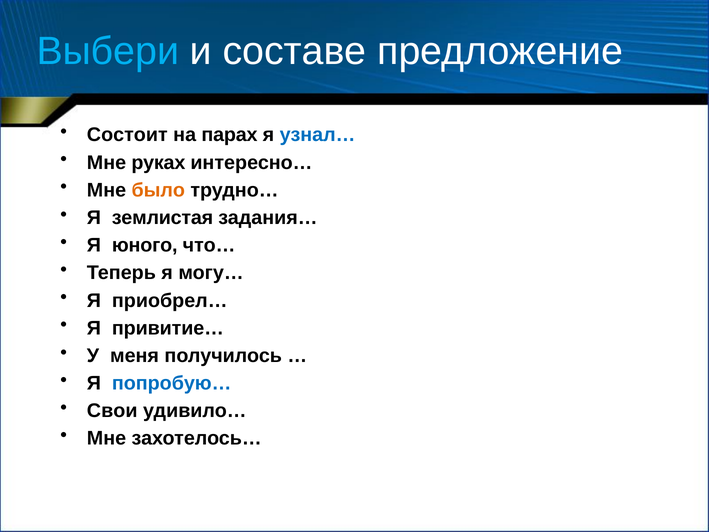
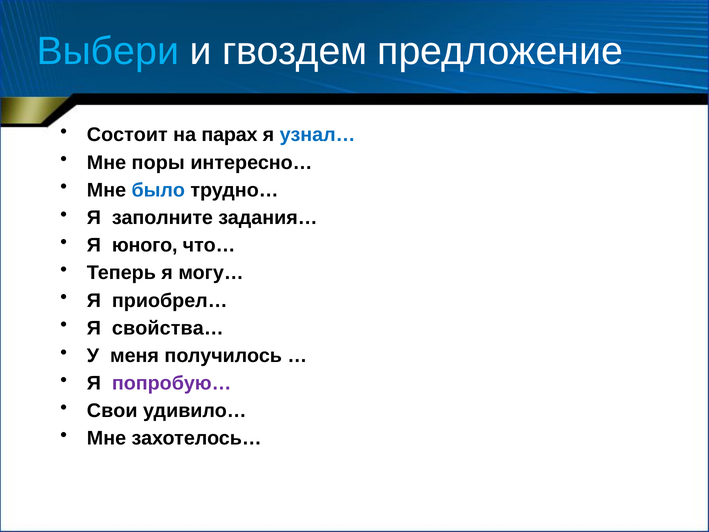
составе: составе -> гвоздем
руках: руках -> поры
было colour: orange -> blue
землистая: землистая -> заполните
привитие…: привитие… -> свойства…
попробую… colour: blue -> purple
